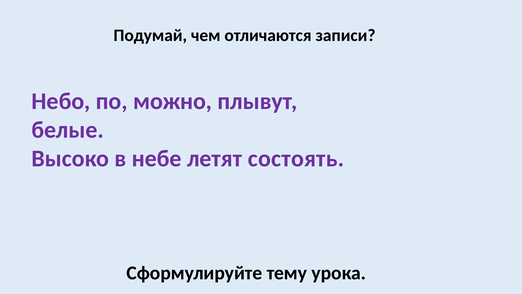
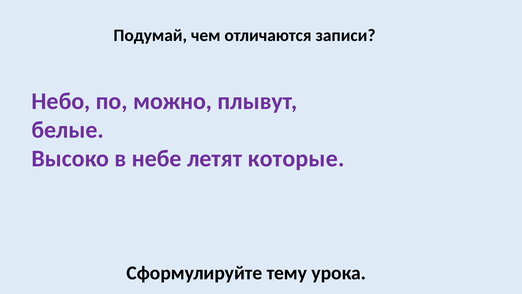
состоять: состоять -> которые
